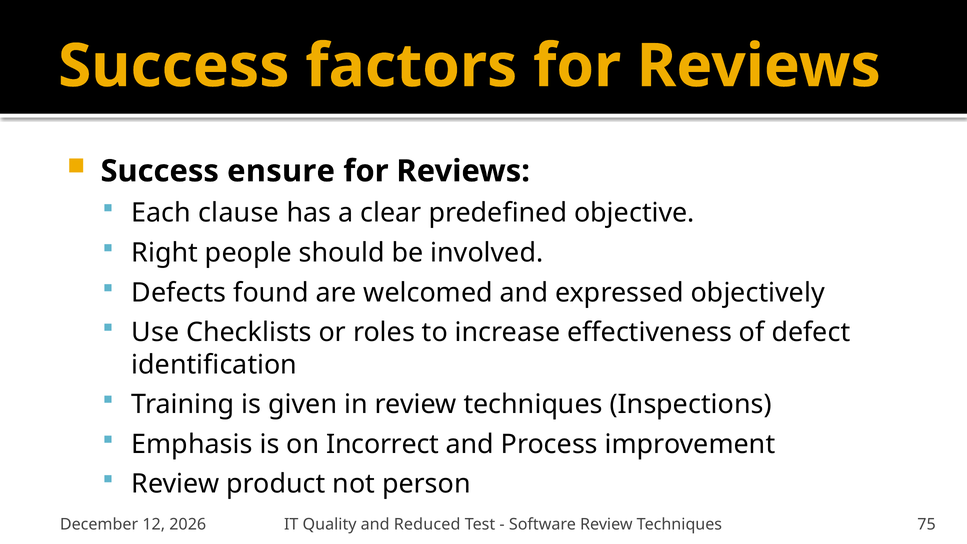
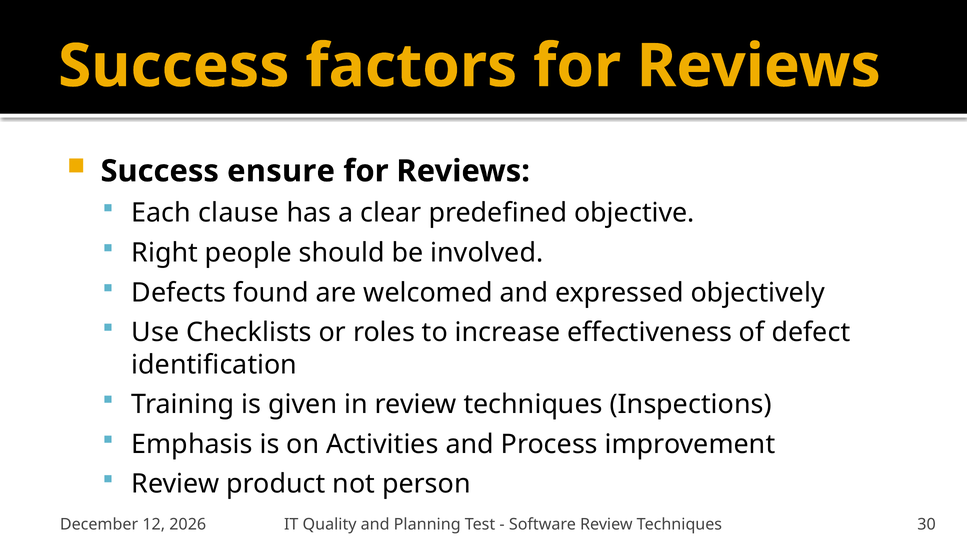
Incorrect: Incorrect -> Activities
Reduced: Reduced -> Planning
75: 75 -> 30
